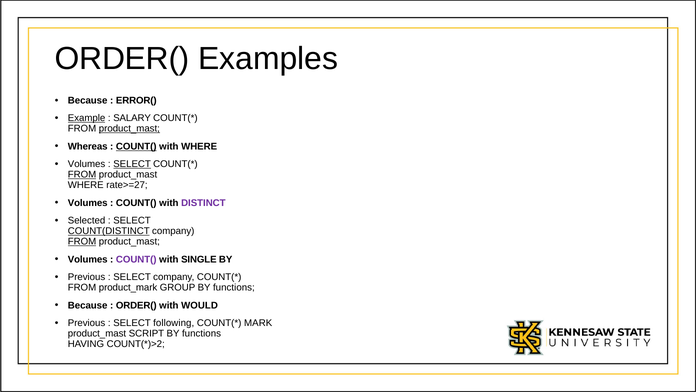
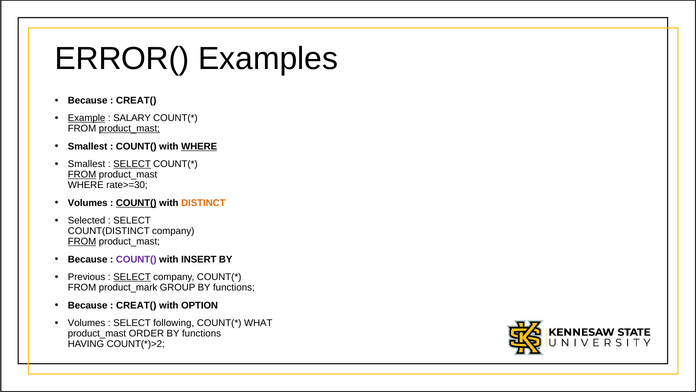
ORDER( at (122, 58): ORDER( -> ERROR(
ERROR( at (136, 100): ERROR( -> CREAT(
Whereas at (88, 146): Whereas -> Smallest
COUNT( at (136, 146) underline: present -> none
WHERE at (199, 146) underline: none -> present
Volumes at (87, 164): Volumes -> Smallest
rate>=27: rate>=27 -> rate>=30
COUNT( at (136, 203) underline: none -> present
DISTINCT colour: purple -> orange
COUNT(DISTINCT underline: present -> none
Volumes at (88, 259): Volumes -> Because
SINGLE: SINGLE -> INSERT
SELECT at (132, 277) underline: none -> present
ORDER( at (136, 305): ORDER( -> CREAT(
WOULD: WOULD -> OPTION
Previous at (87, 323): Previous -> Volumes
MARK: MARK -> WHAT
SCRIPT: SCRIPT -> ORDER
